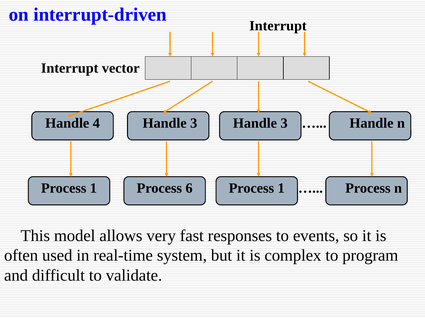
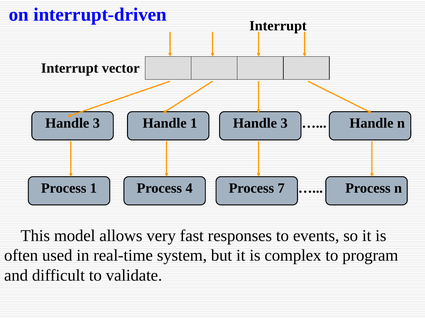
4 at (96, 124): 4 -> 3
3 at (194, 124): 3 -> 1
6: 6 -> 4
1 at (281, 189): 1 -> 7
